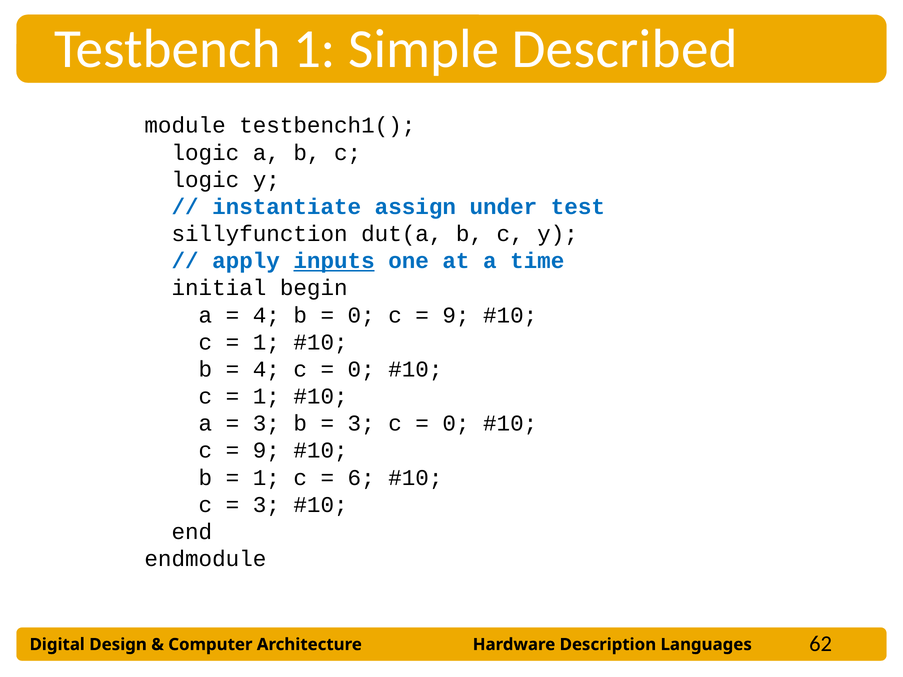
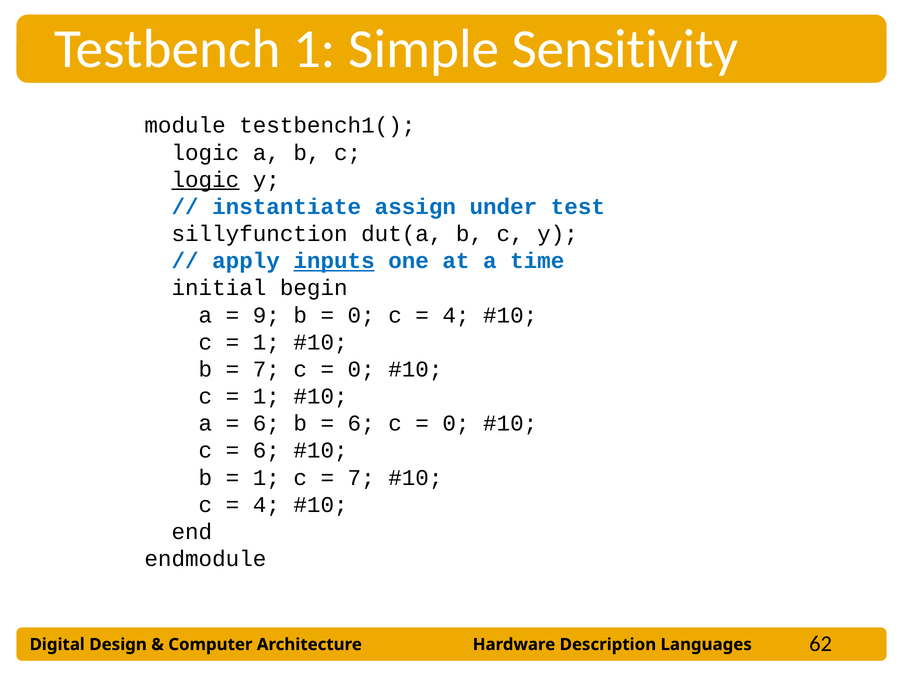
Described: Described -> Sensitivity
logic at (205, 180) underline: none -> present
4 at (266, 315): 4 -> 9
9 at (456, 315): 9 -> 4
4 at (266, 369): 4 -> 7
3 at (266, 424): 3 -> 6
3 at (361, 424): 3 -> 6
9 at (266, 451): 9 -> 6
6 at (361, 478): 6 -> 7
3 at (266, 505): 3 -> 4
